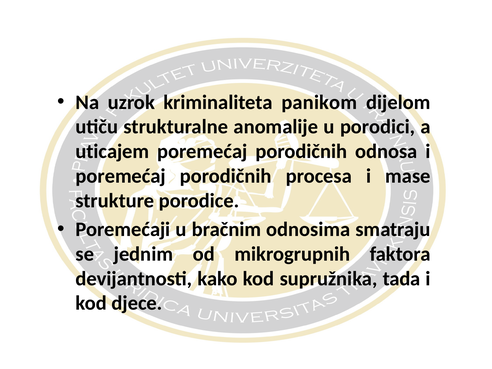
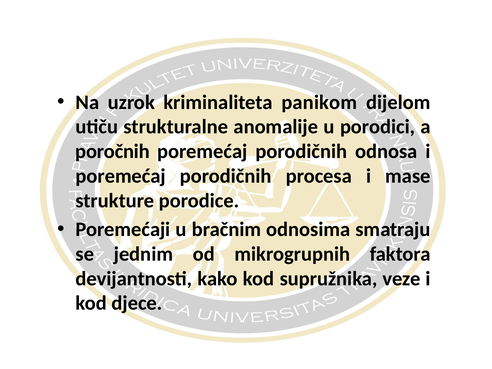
uticajem: uticajem -> poročnih
tada: tada -> veze
